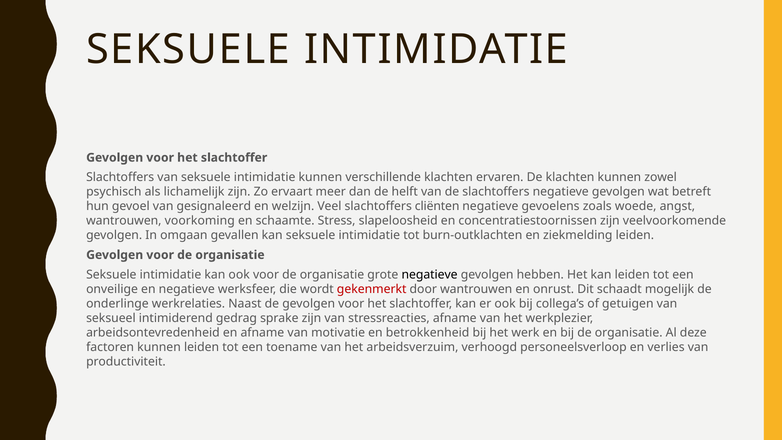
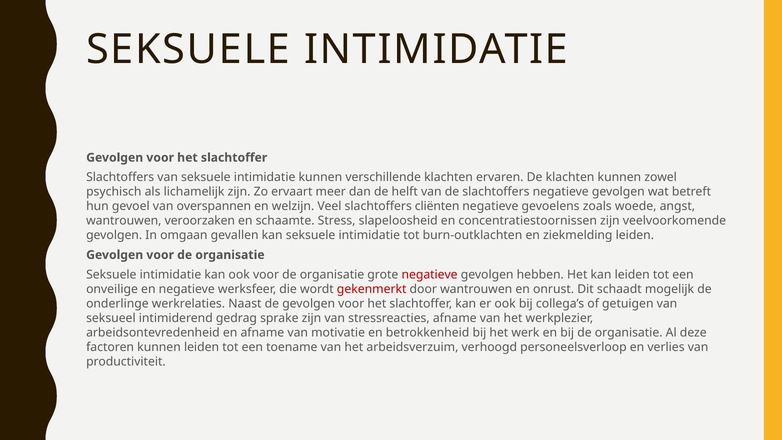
gesignaleerd: gesignaleerd -> overspannen
voorkoming: voorkoming -> veroorzaken
negatieve at (430, 274) colour: black -> red
